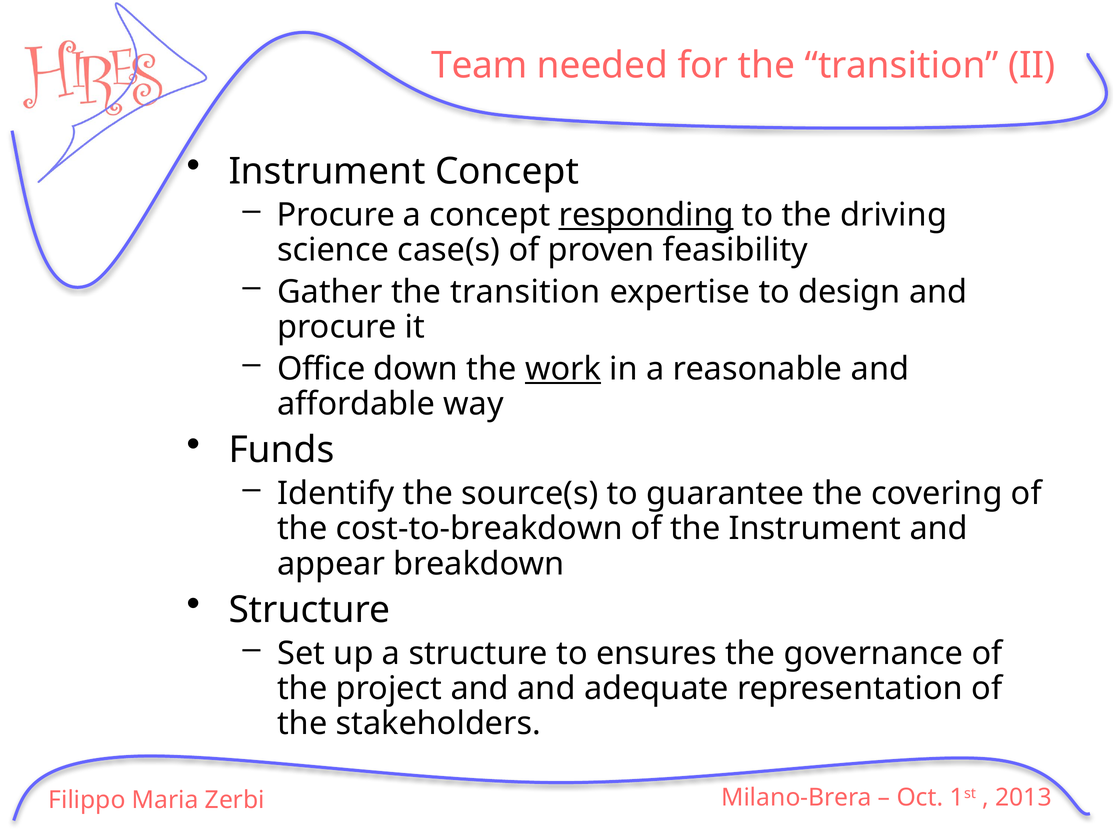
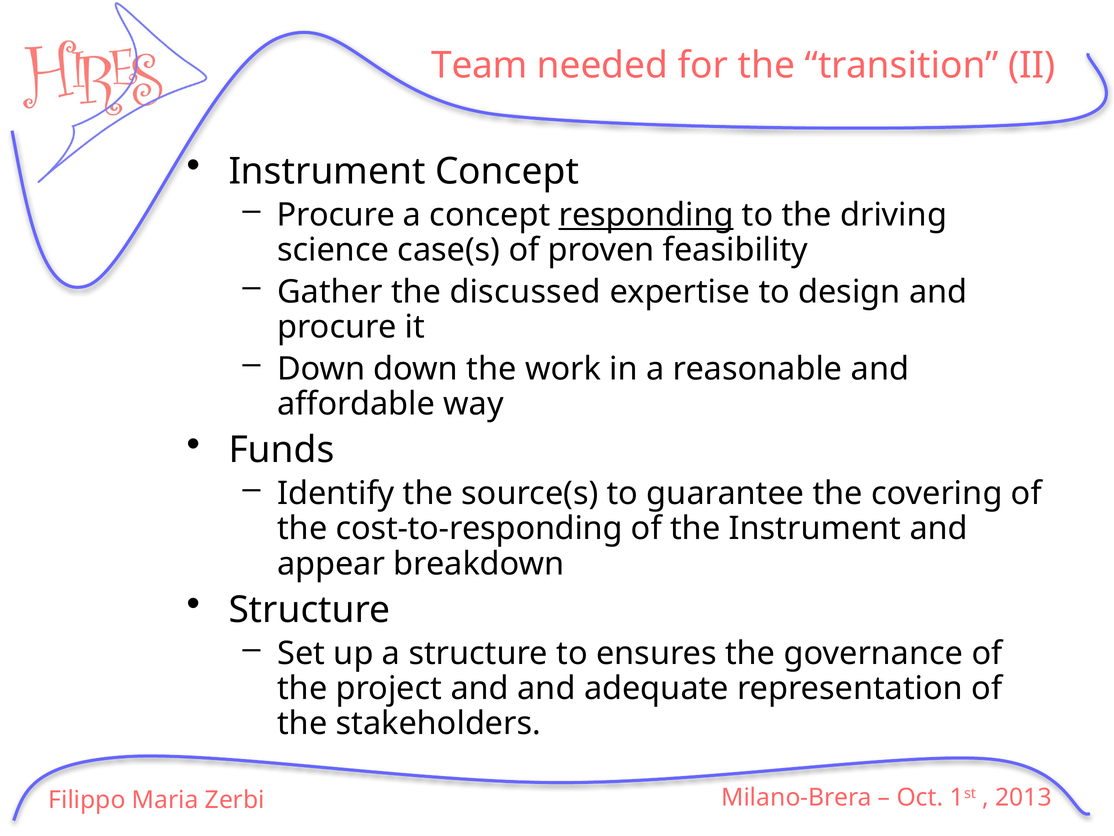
Gather the transition: transition -> discussed
Office at (321, 369): Office -> Down
work underline: present -> none
cost-to-breakdown: cost-to-breakdown -> cost-to-responding
